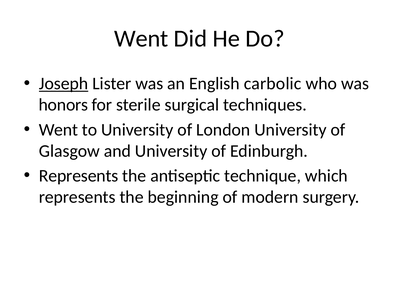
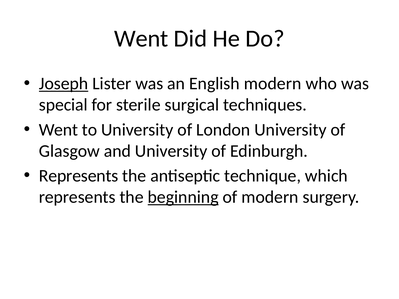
English carbolic: carbolic -> modern
honors: honors -> special
beginning underline: none -> present
